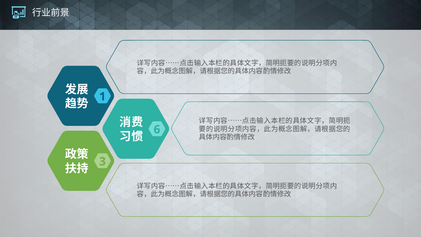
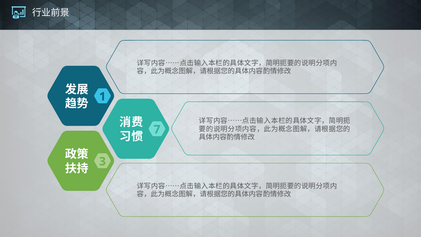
6: 6 -> 7
